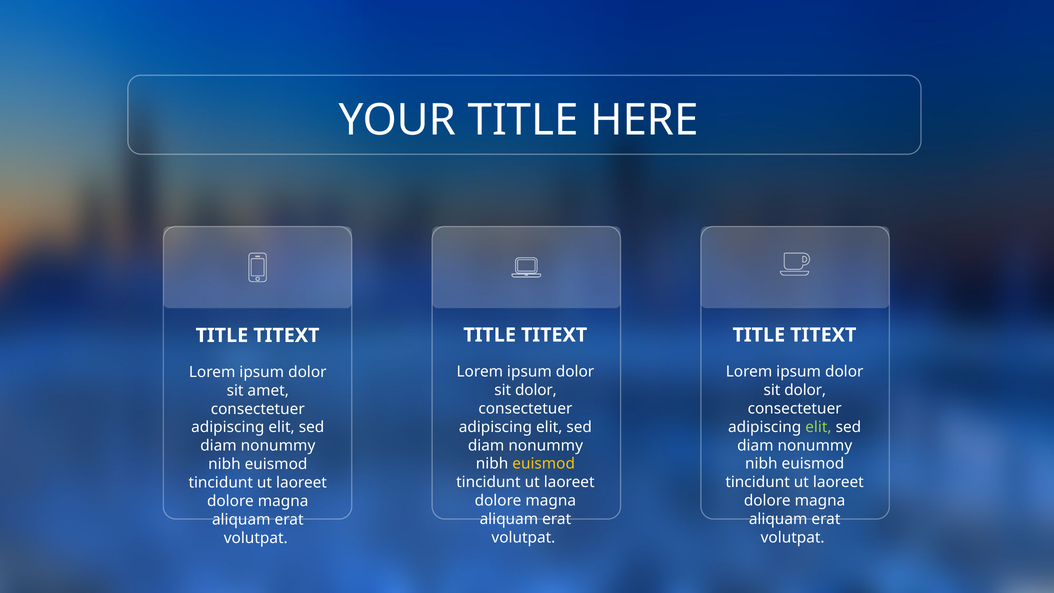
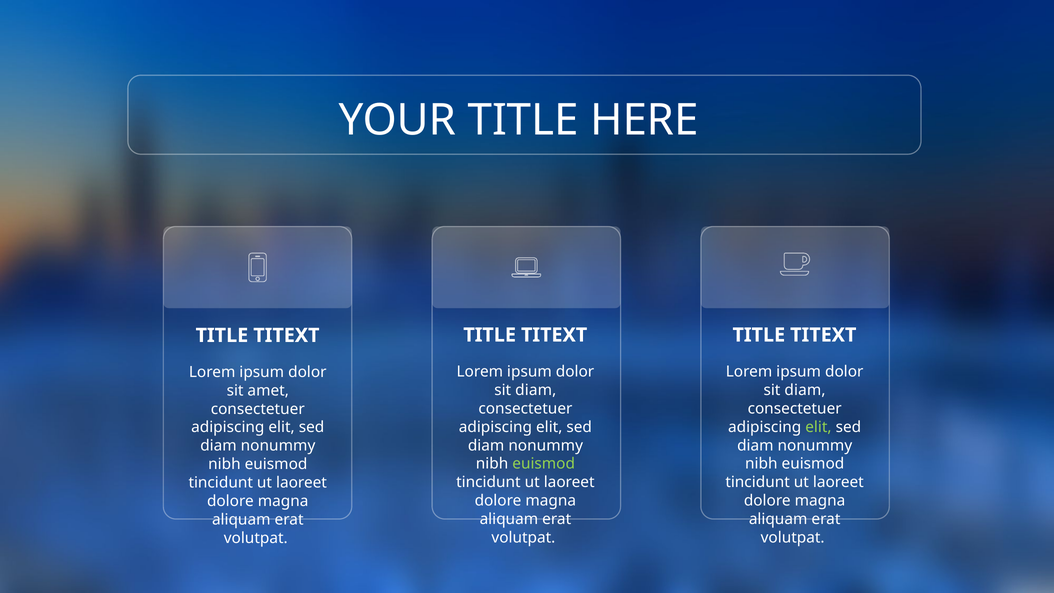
dolor at (536, 390): dolor -> diam
dolor at (805, 390): dolor -> diam
euismod at (544, 464) colour: yellow -> light green
